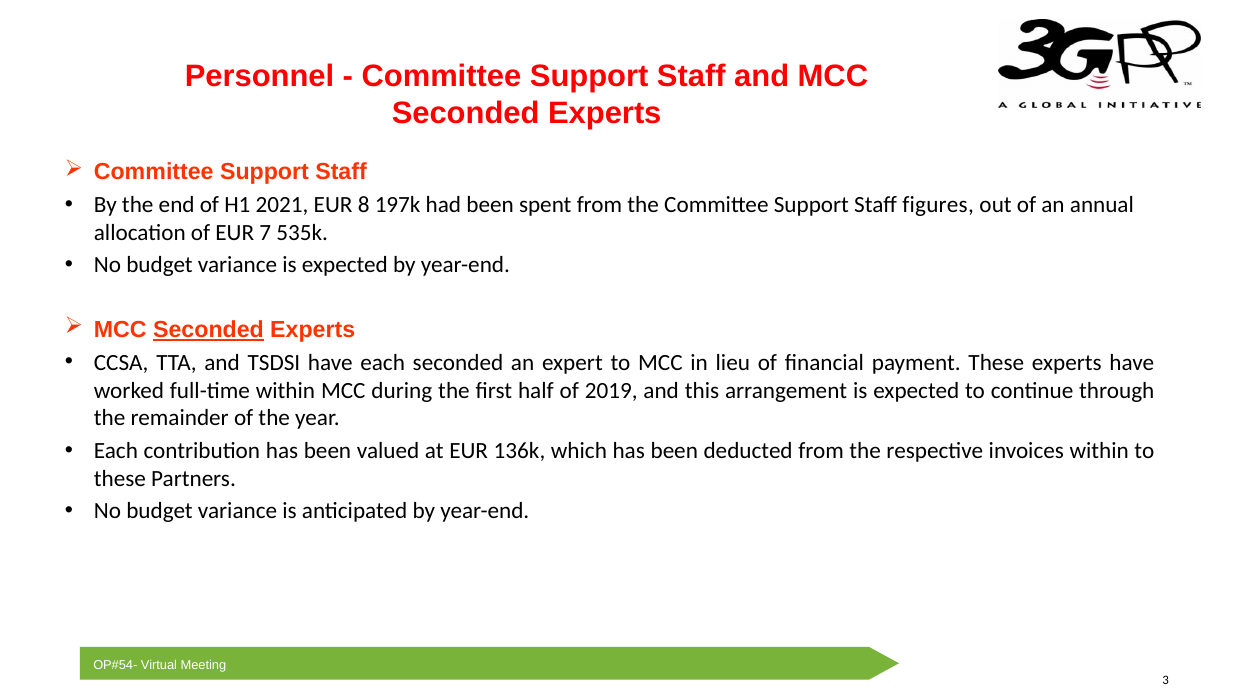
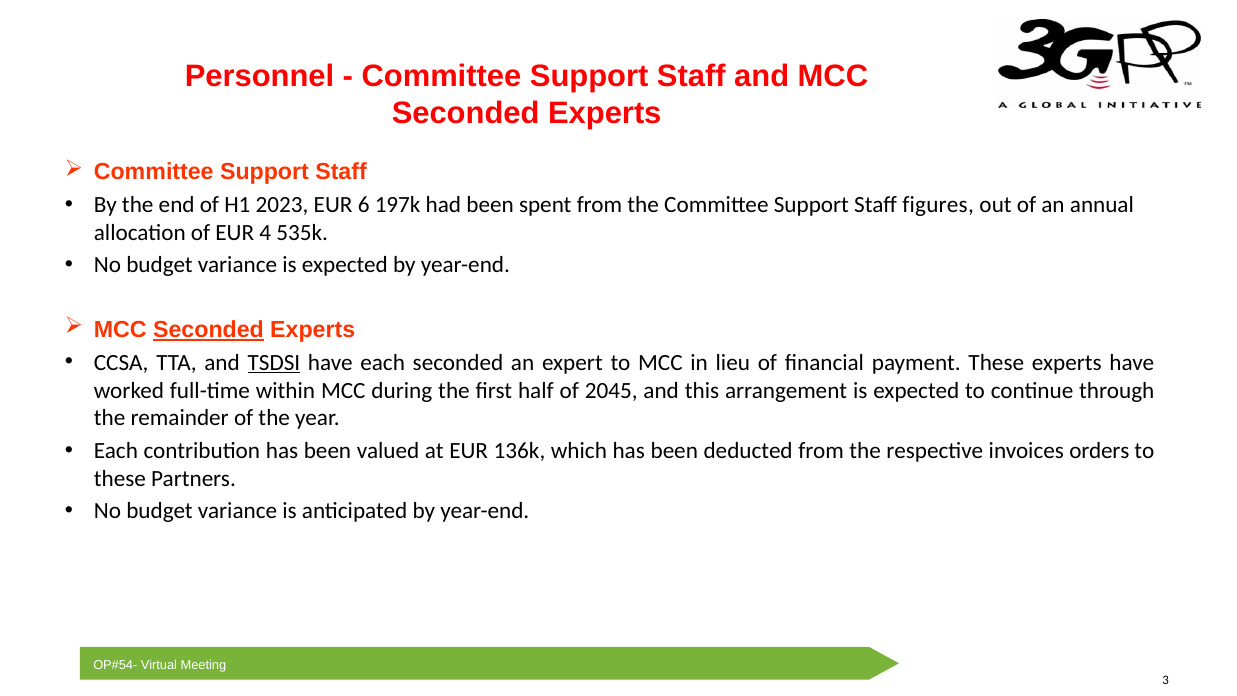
2021: 2021 -> 2023
8: 8 -> 6
7: 7 -> 4
TSDSI underline: none -> present
2019: 2019 -> 2045
invoices within: within -> orders
